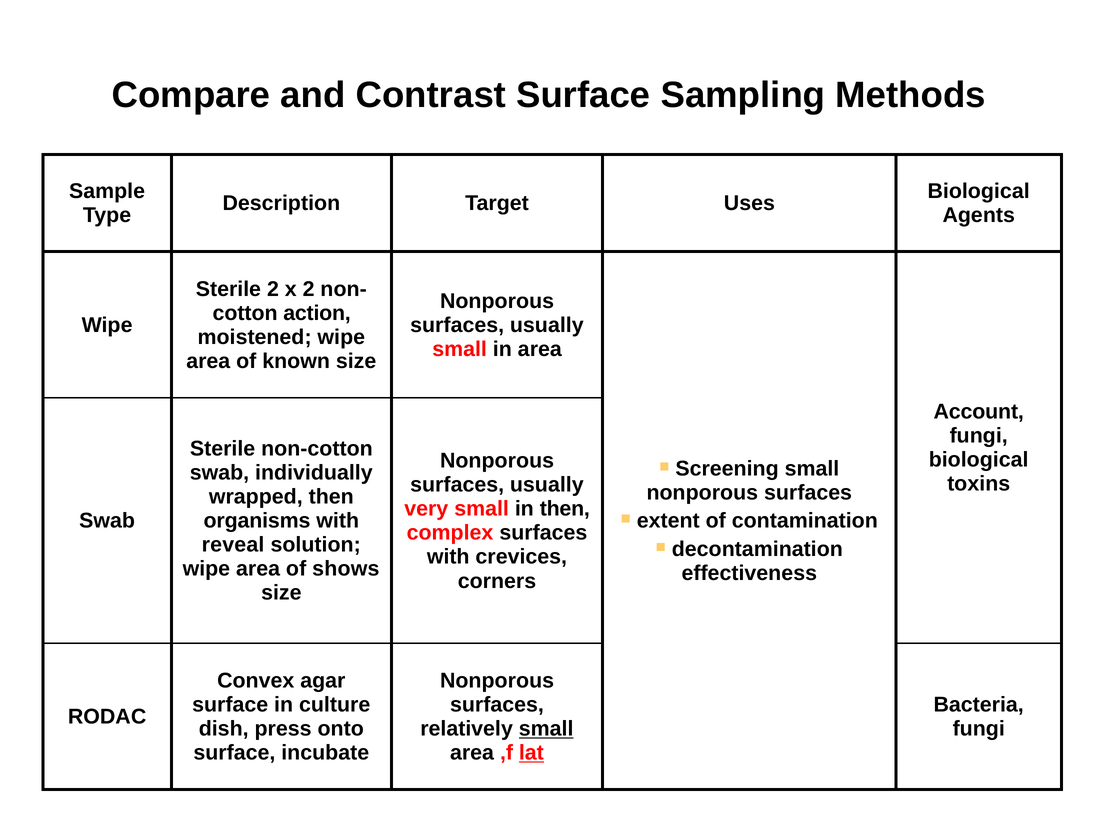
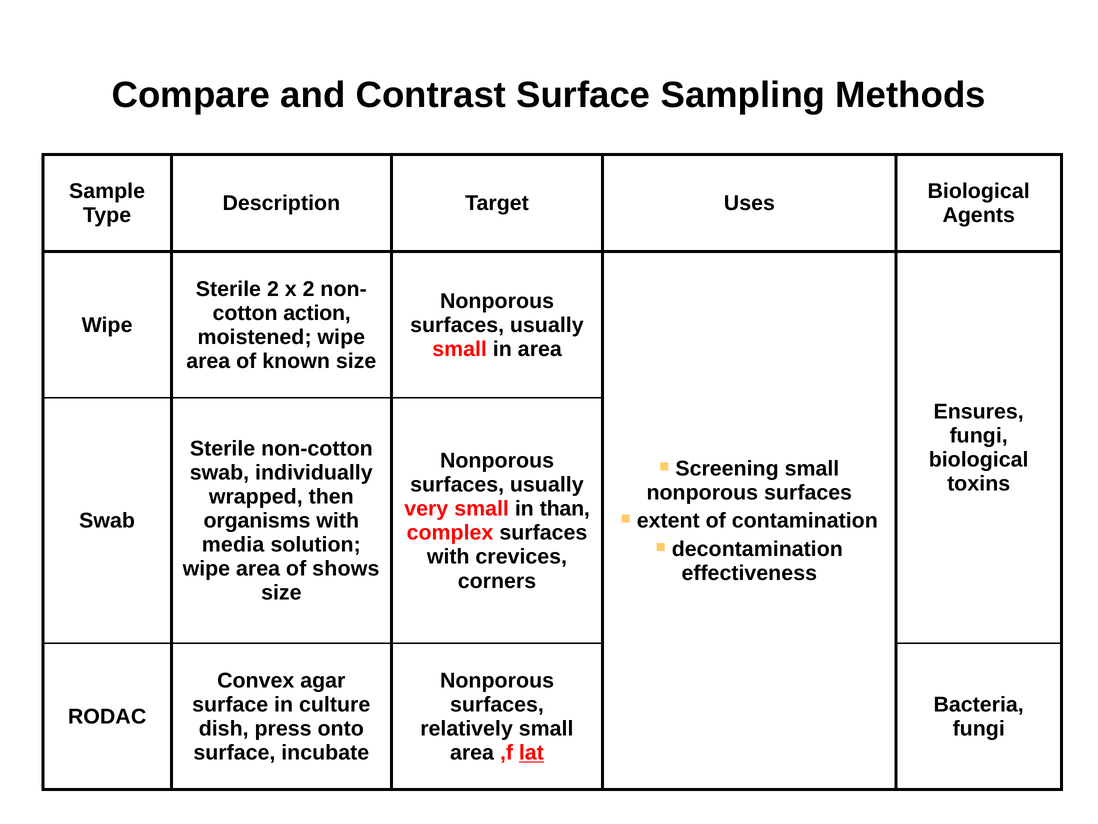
Account: Account -> Ensures
in then: then -> than
reveal: reveal -> media
small at (546, 728) underline: present -> none
